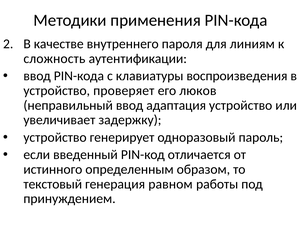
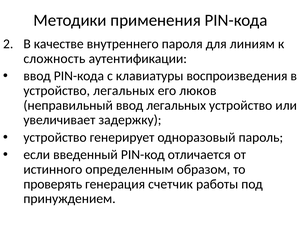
устройство проверяет: проверяет -> легальных
ввод адаптация: адаптация -> легальных
текстовый: текстовый -> проверять
равном: равном -> счетчик
